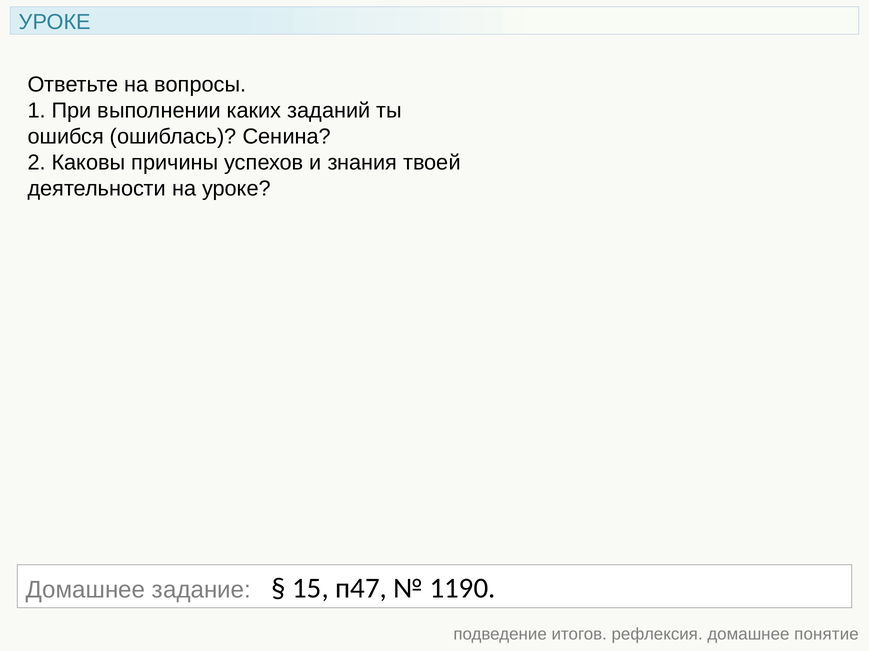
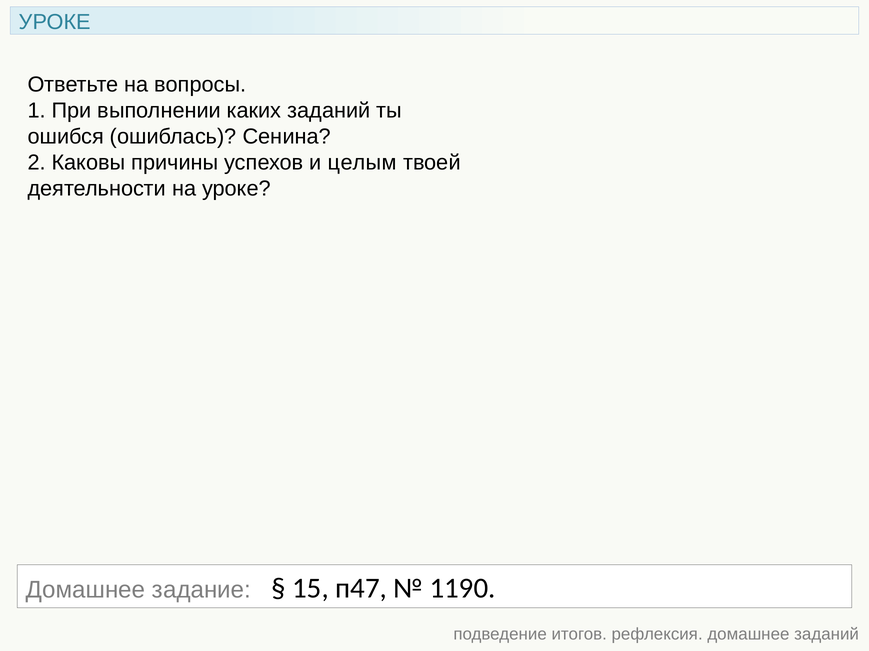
знания: знания -> целым
домашнее понятие: понятие -> заданий
